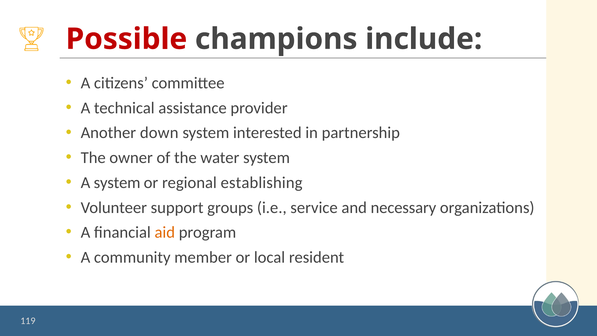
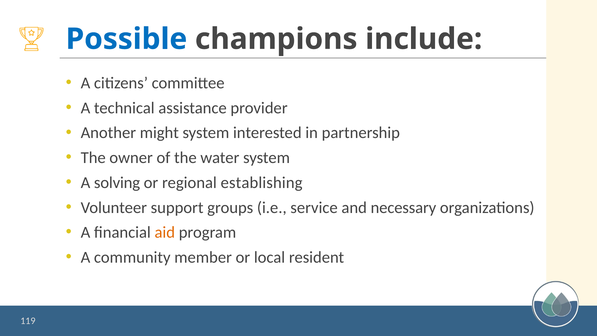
Possible colour: red -> blue
down: down -> might
A system: system -> solving
